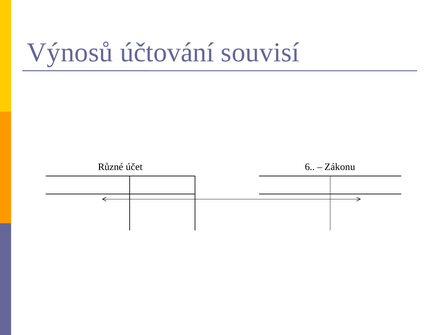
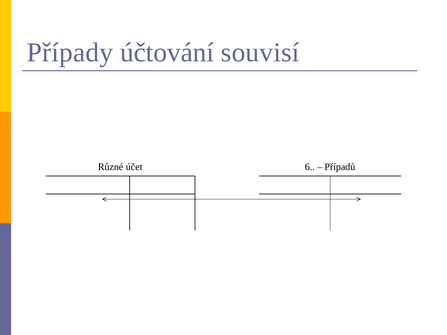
Výnosů: Výnosů -> Případy
Zákonu: Zákonu -> Případů
